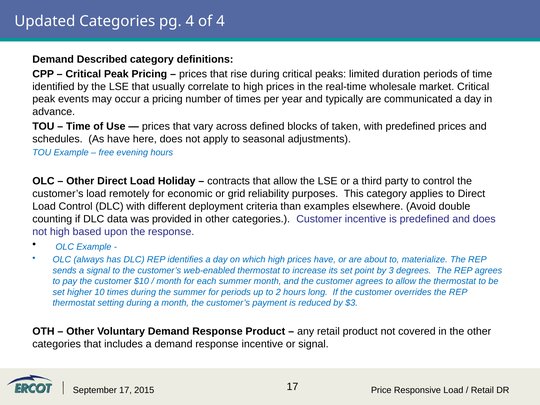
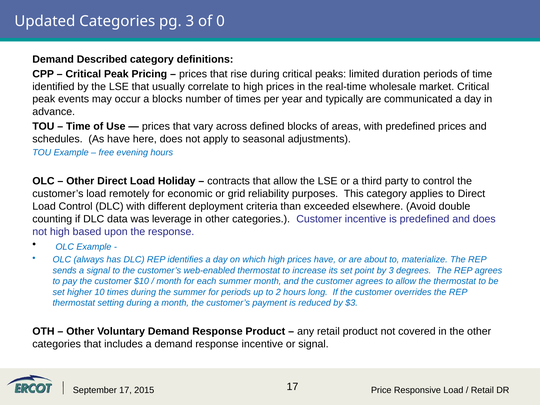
pg 4: 4 -> 3
of 4: 4 -> 0
a pricing: pricing -> blocks
taken: taken -> areas
examples: examples -> exceeded
provided: provided -> leverage
